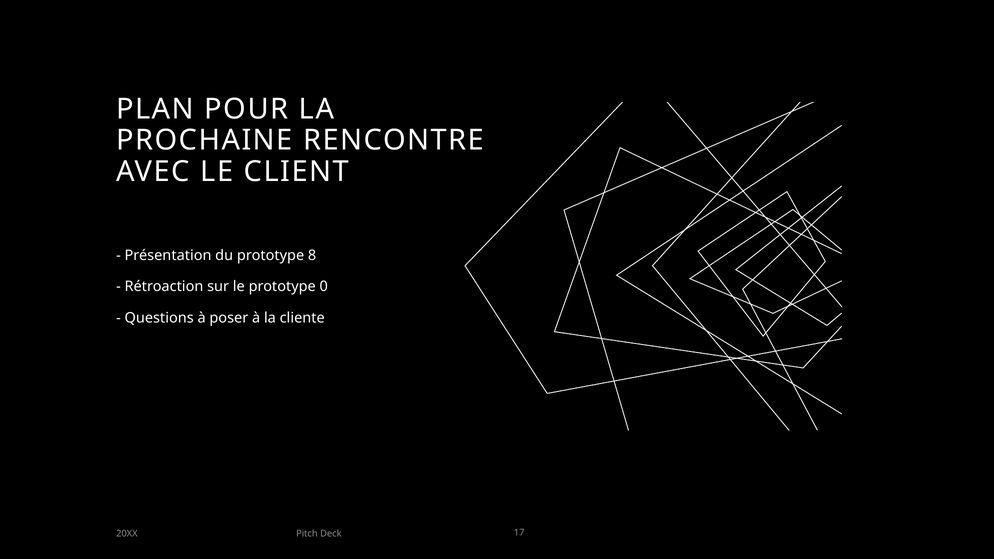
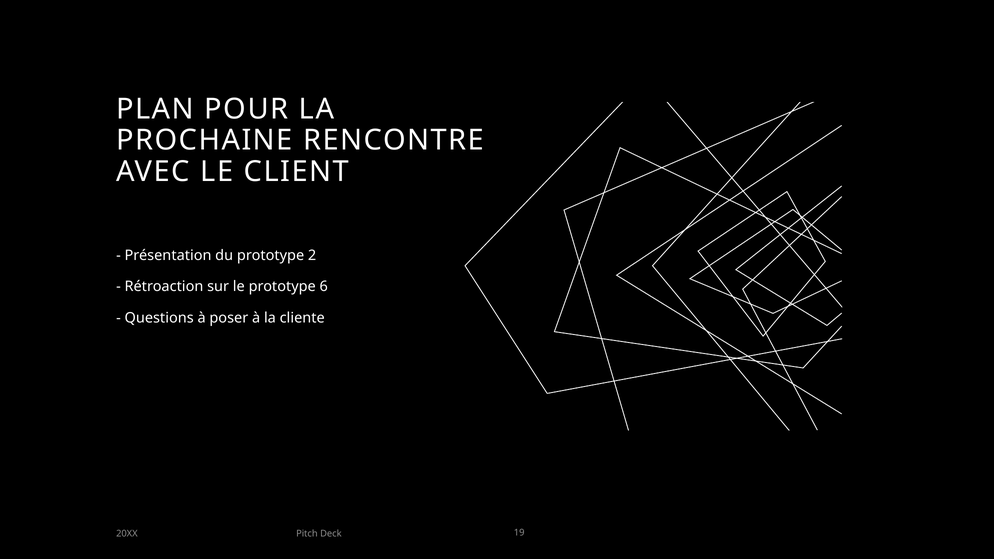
8: 8 -> 2
0: 0 -> 6
17: 17 -> 19
